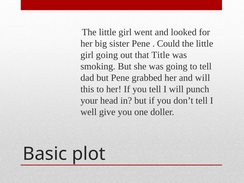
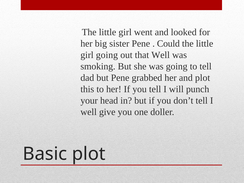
that Title: Title -> Well
and will: will -> plot
